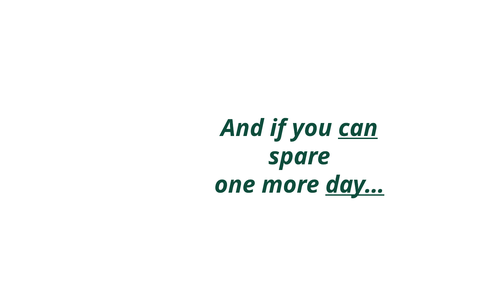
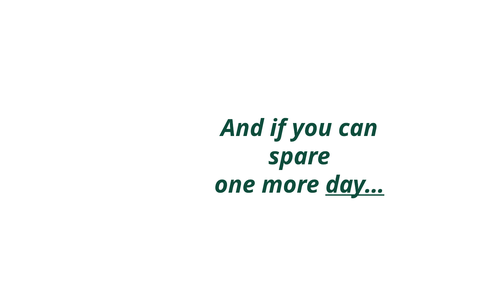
can underline: present -> none
